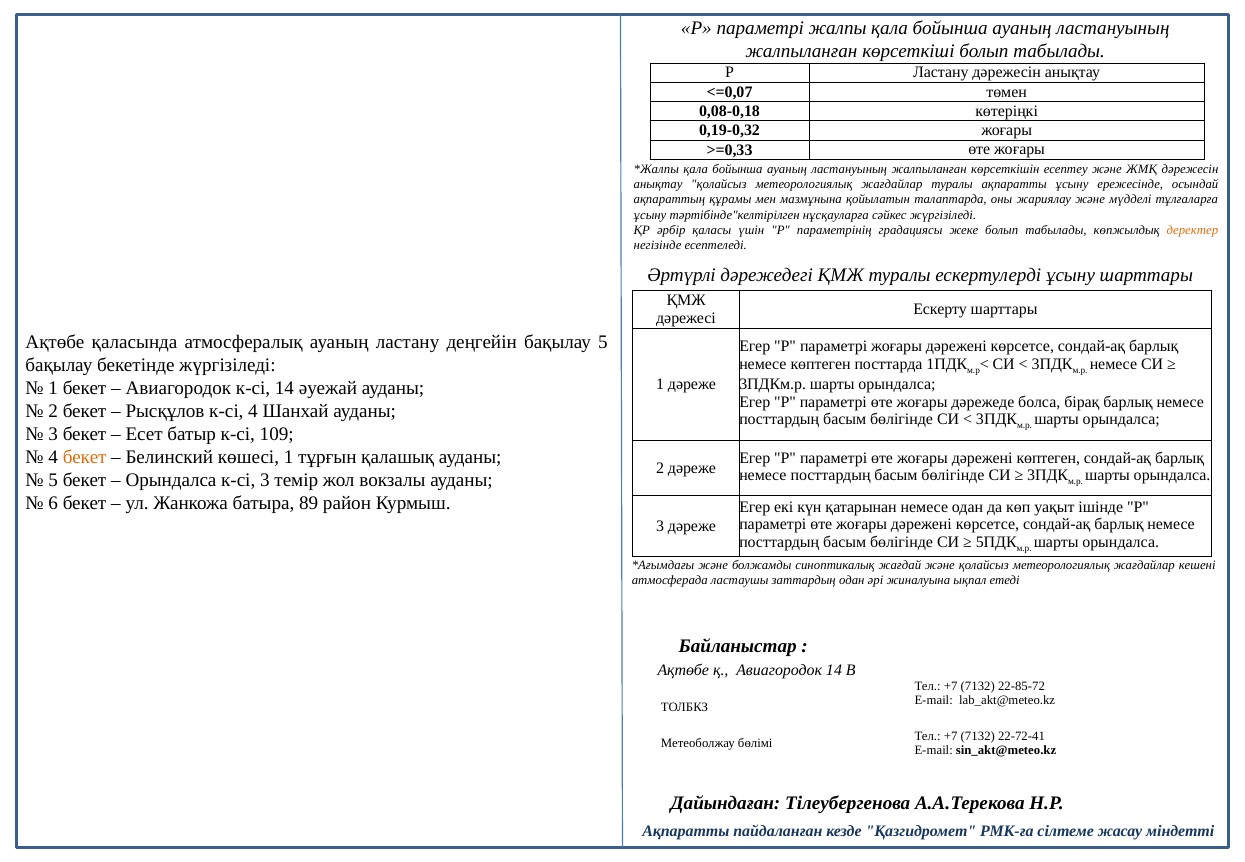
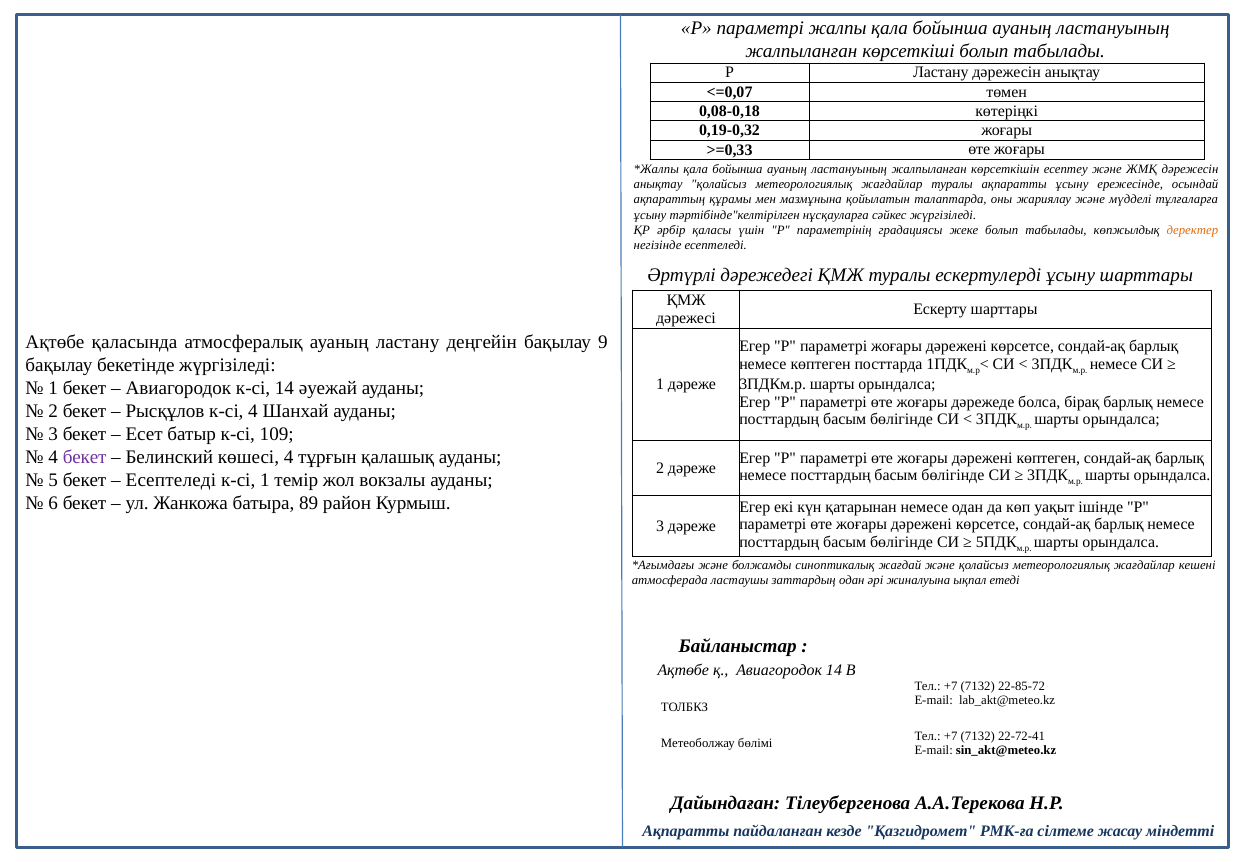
бақылау 5: 5 -> 9
бекет at (85, 457) colour: orange -> purple
көшесі 1: 1 -> 4
Орындалса at (171, 480): Орындалса -> Есептеледі
к-сі 3: 3 -> 1
